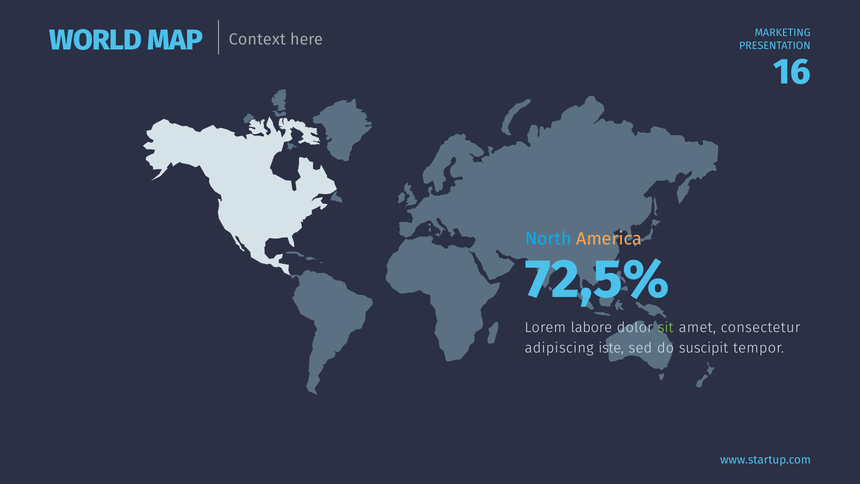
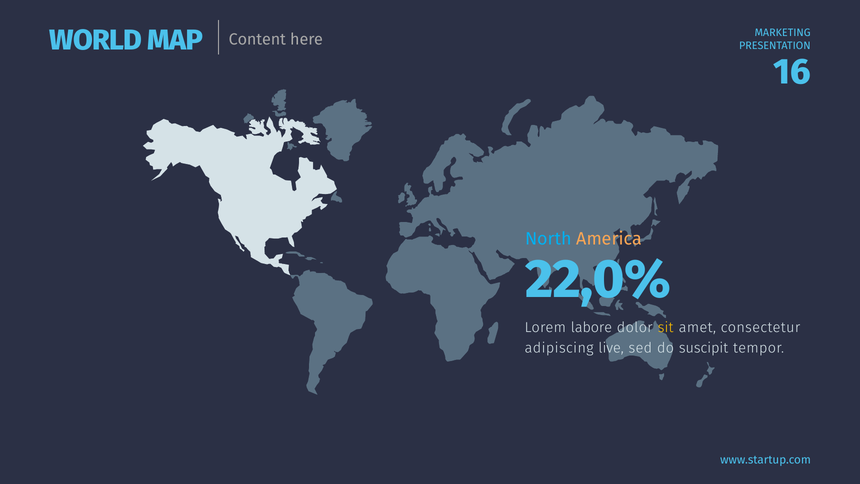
Context: Context -> Content
72,5%: 72,5% -> 22,0%
sit colour: light green -> yellow
iste: iste -> live
